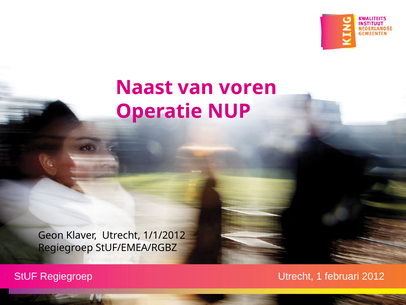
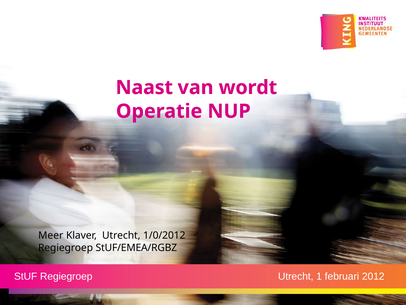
voren: voren -> wordt
Geon: Geon -> Meer
1/1/2012: 1/1/2012 -> 1/0/2012
